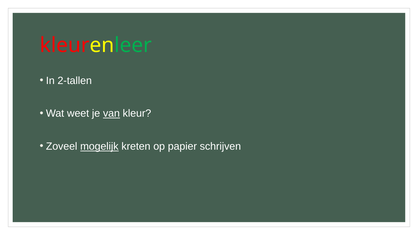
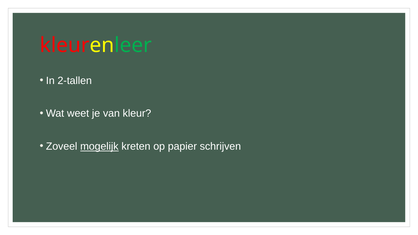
van underline: present -> none
